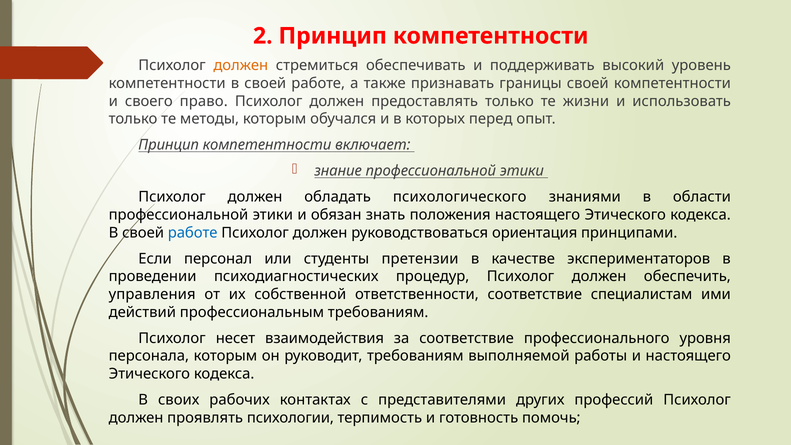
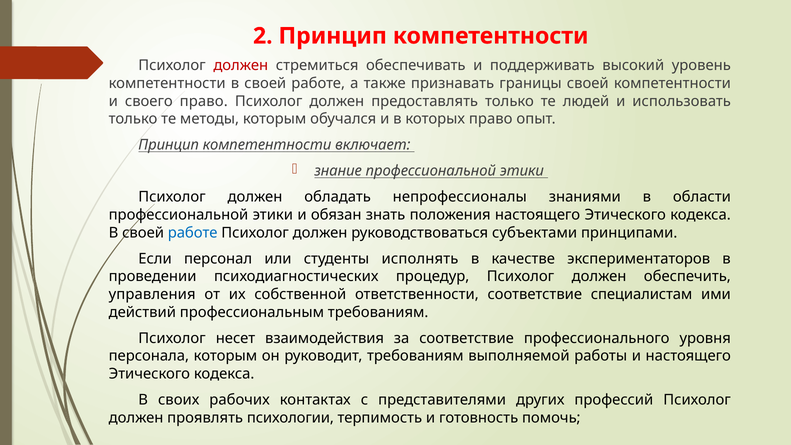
должен at (241, 66) colour: orange -> red
жизни: жизни -> людей
которых перед: перед -> право
психологического: психологического -> непрофессионалы
ориентация: ориентация -> субъектами
претензии: претензии -> исполнять
